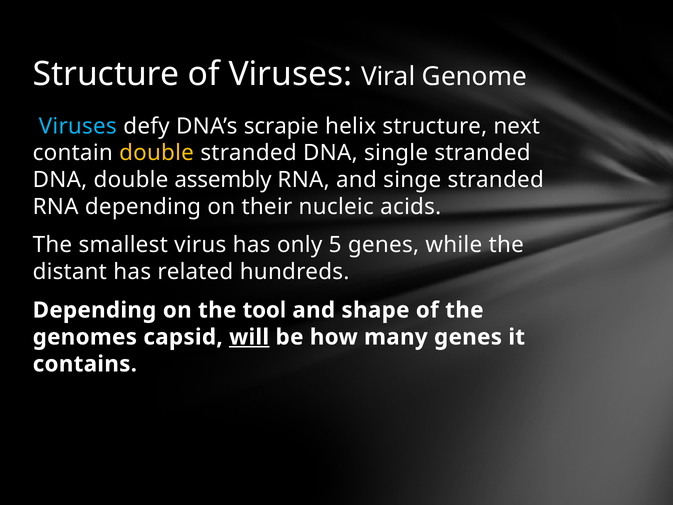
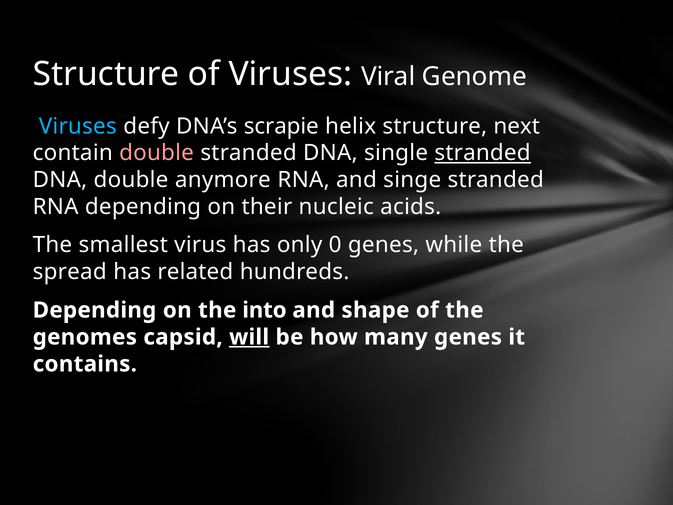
double at (157, 153) colour: yellow -> pink
stranded at (483, 153) underline: none -> present
assembly: assembly -> anymore
5: 5 -> 0
distant: distant -> spread
tool: tool -> into
